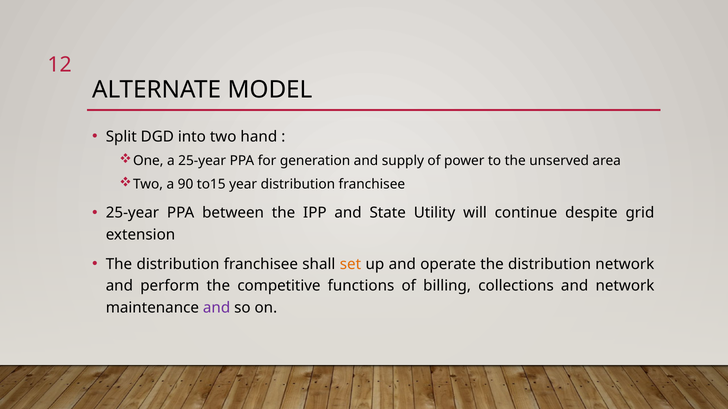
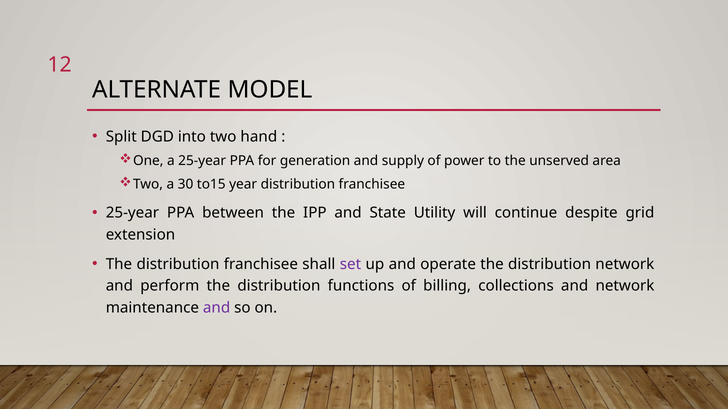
90: 90 -> 30
set colour: orange -> purple
perform the competitive: competitive -> distribution
